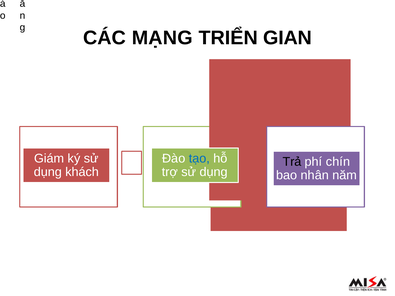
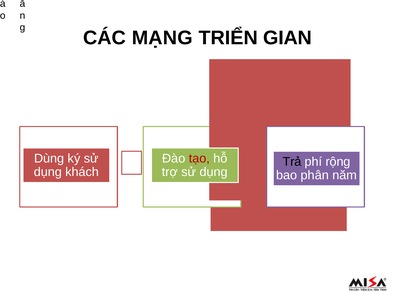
Giám: Giám -> Dùng
tạo colour: blue -> red
chín: chín -> rộng
nhân: nhân -> phân
